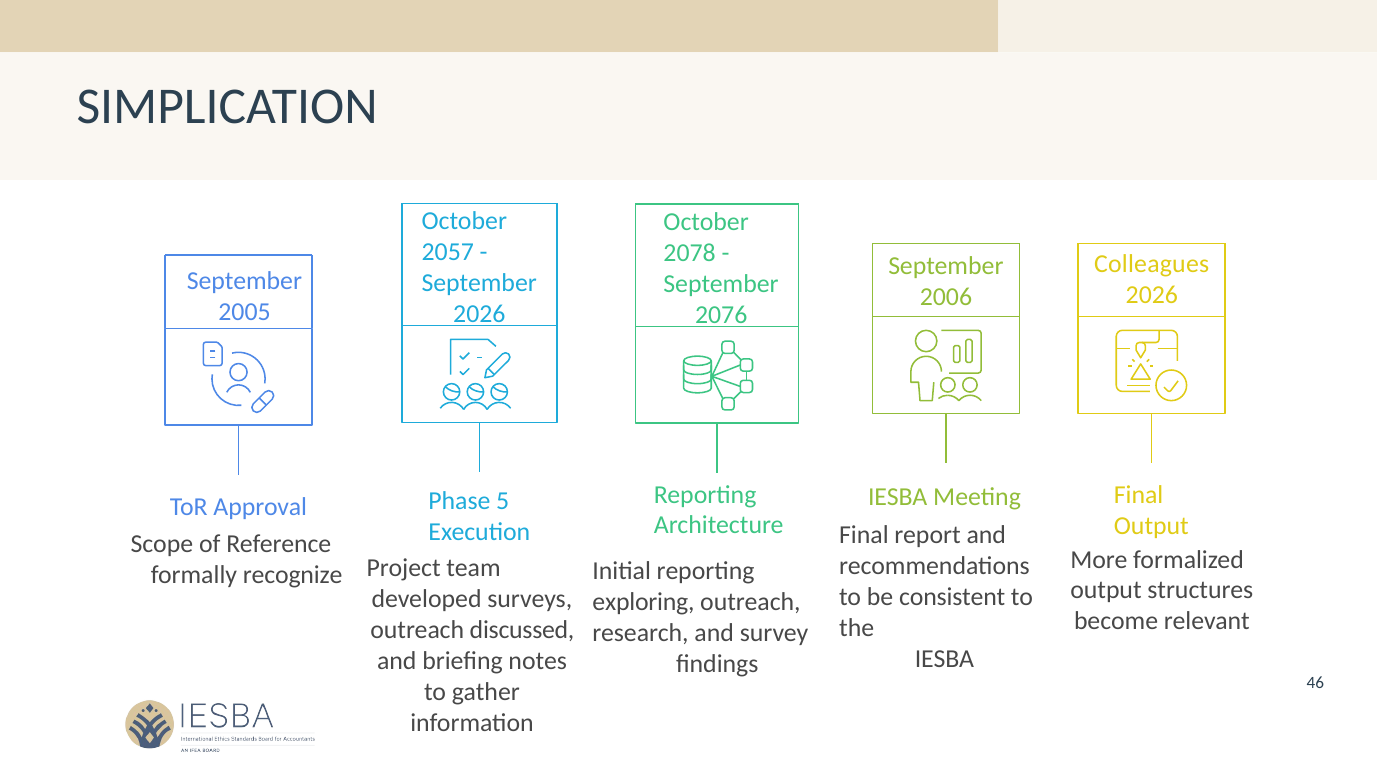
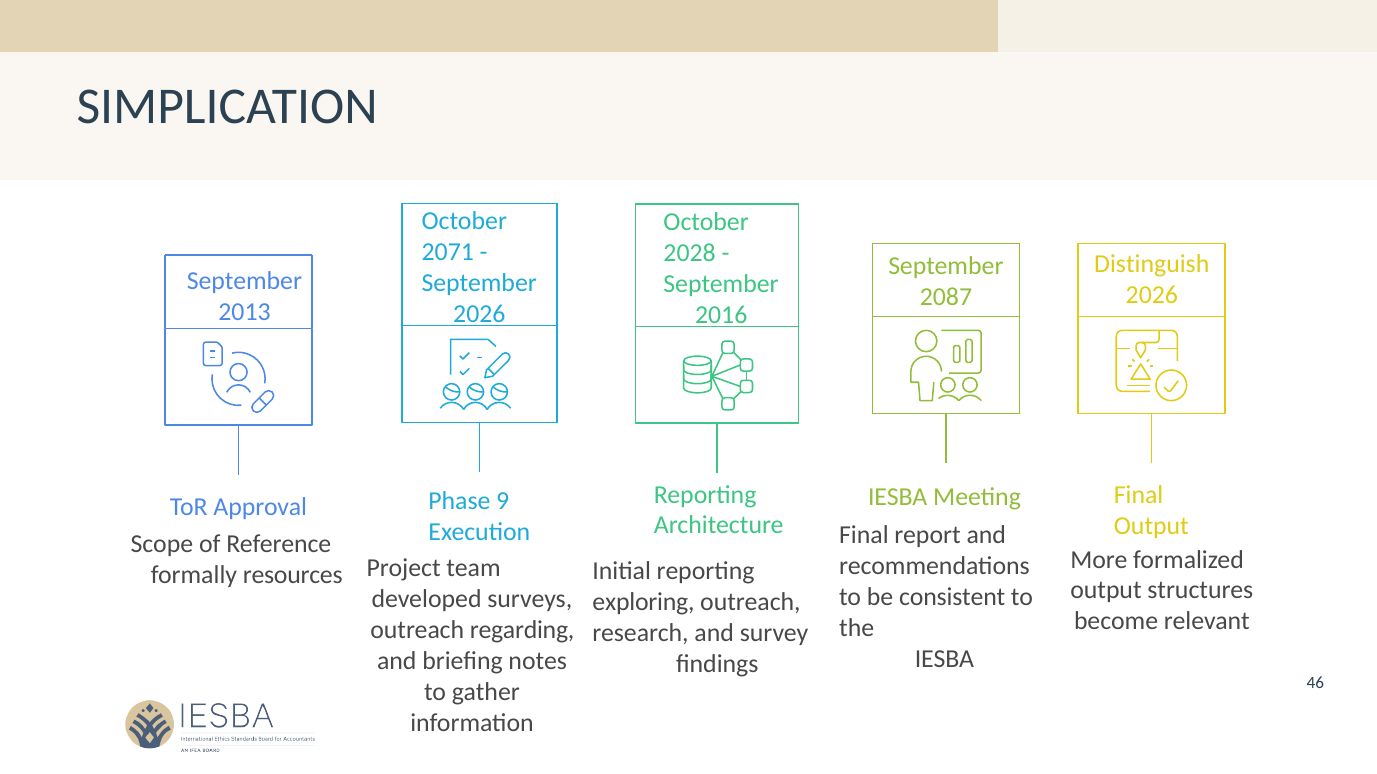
2057: 2057 -> 2071
2078: 2078 -> 2028
Colleagues: Colleagues -> Distinguish
2006: 2006 -> 2087
2005: 2005 -> 2013
2076: 2076 -> 2016
5: 5 -> 9
recognize: recognize -> resources
discussed: discussed -> regarding
